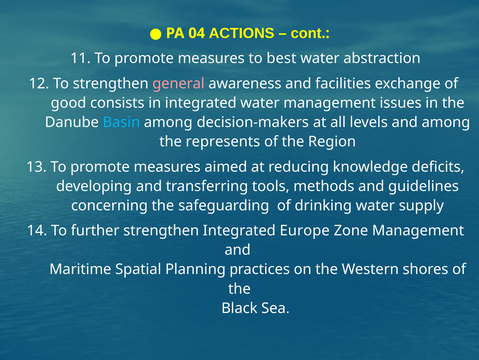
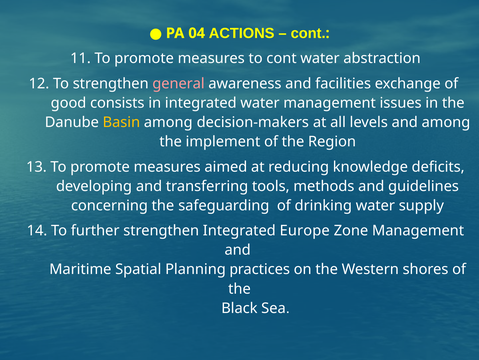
to best: best -> cont
Basin colour: light blue -> yellow
represents: represents -> implement
